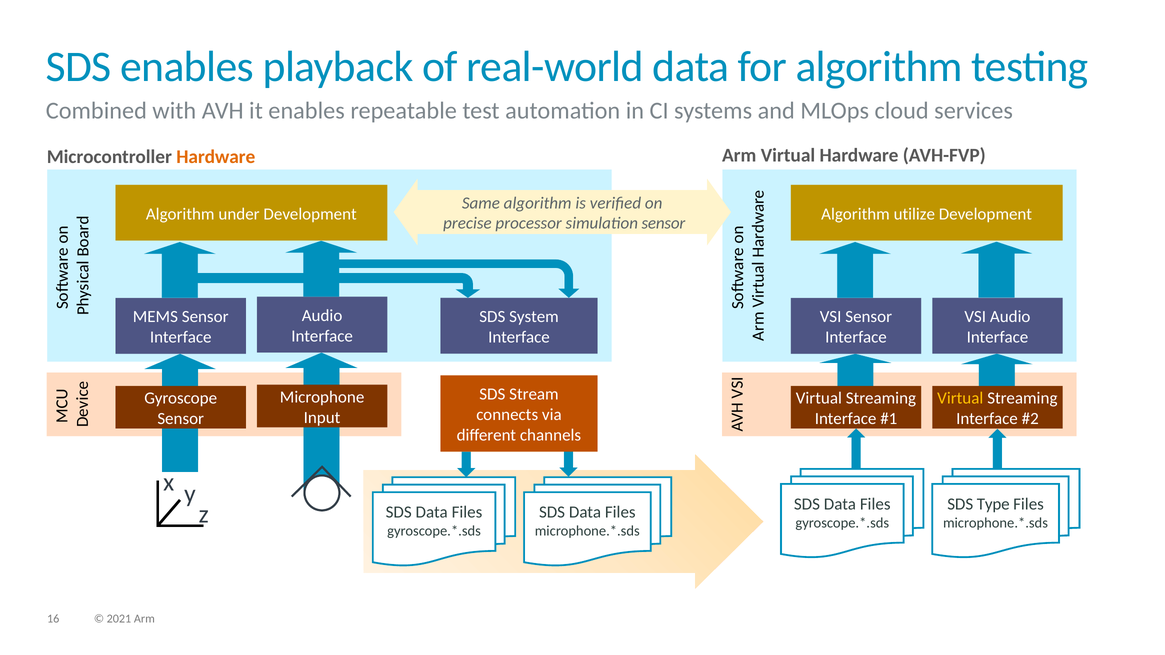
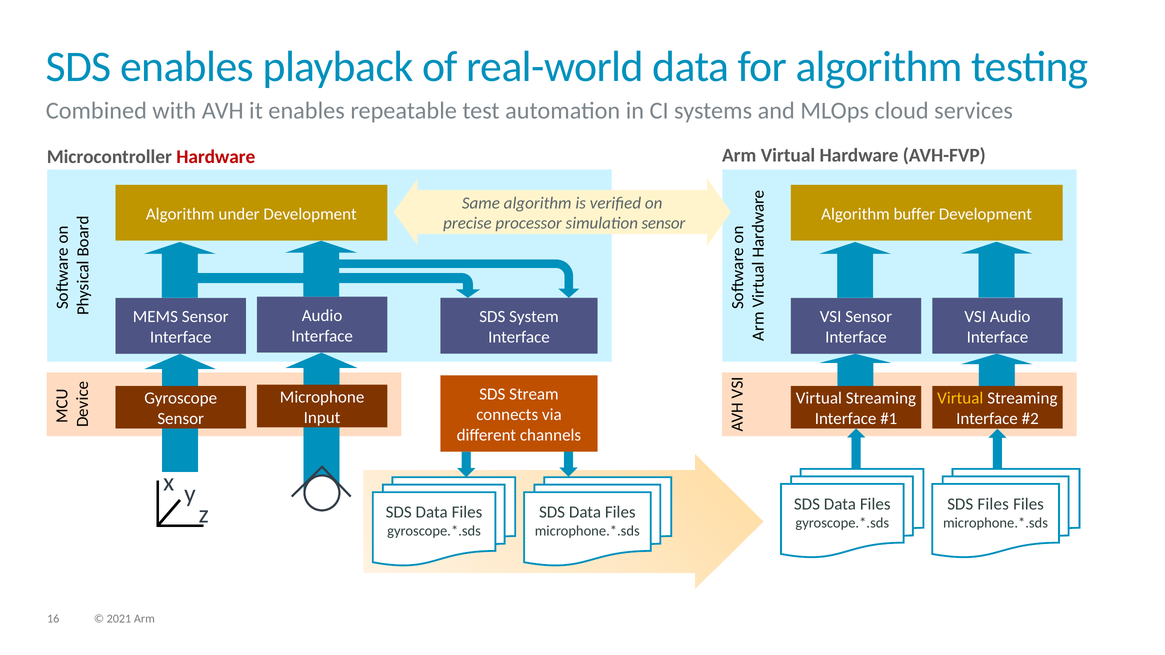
Hardware at (216, 157) colour: orange -> red
utilize: utilize -> buffer
SDS Type: Type -> Files
